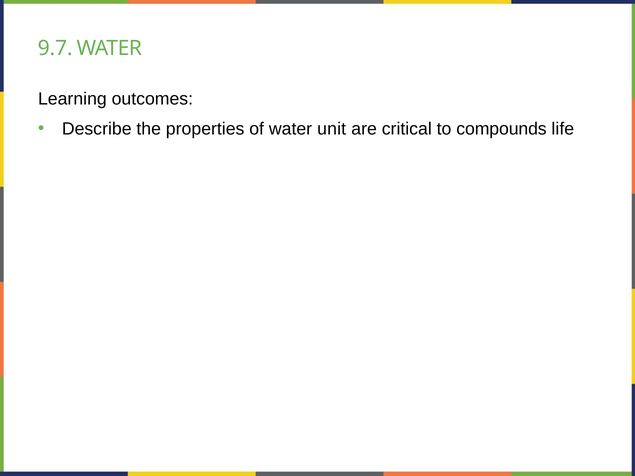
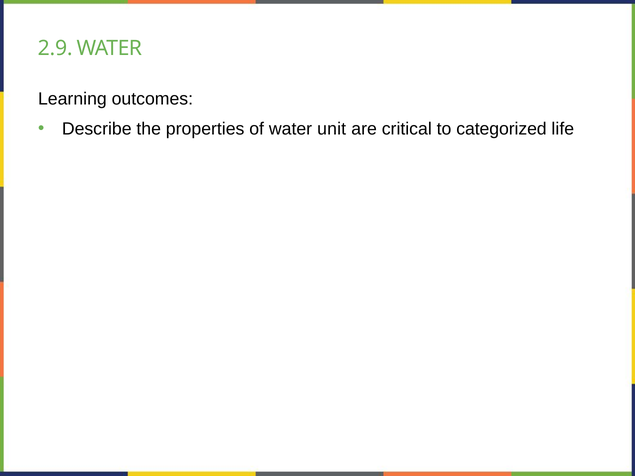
9.7: 9.7 -> 2.9
compounds: compounds -> categorized
